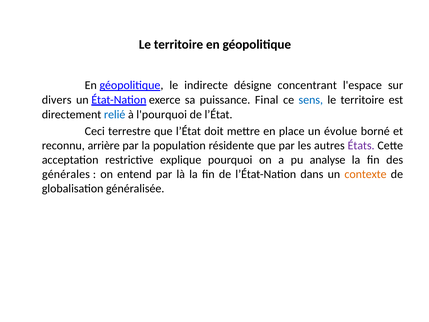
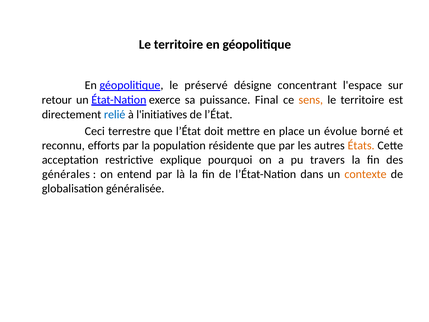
indirecte: indirecte -> préservé
divers: divers -> retour
sens colour: blue -> orange
l'pourquoi: l'pourquoi -> l'initiatives
arrière: arrière -> efforts
États colour: purple -> orange
analyse: analyse -> travers
